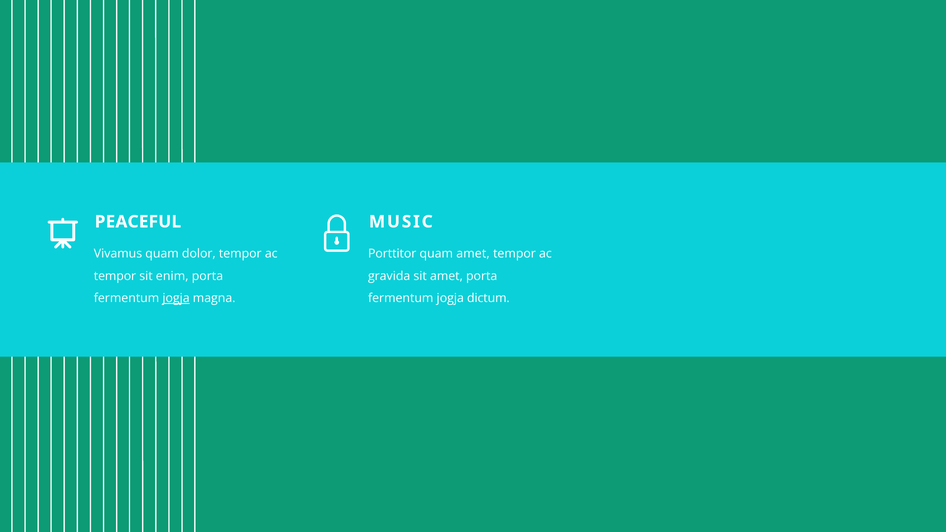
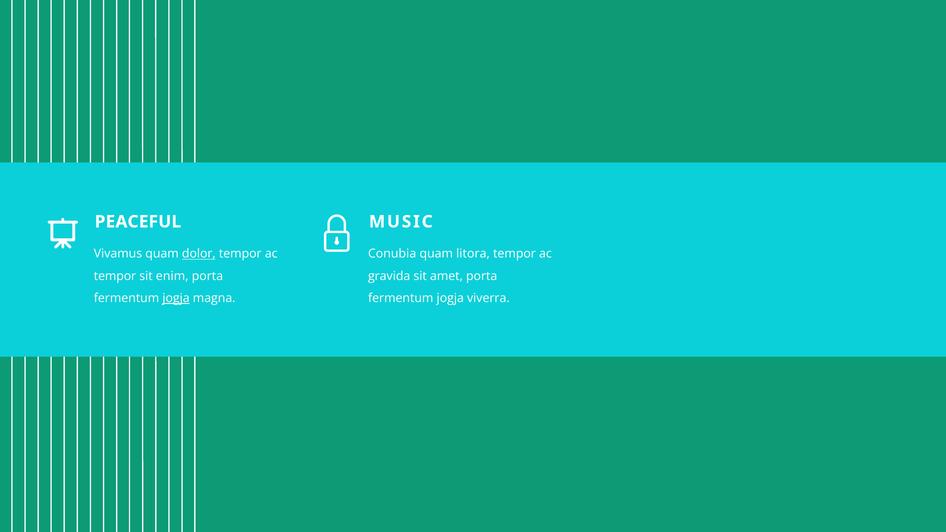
dolor underline: none -> present
Porttitor: Porttitor -> Conubia
quam amet: amet -> litora
dictum: dictum -> viverra
